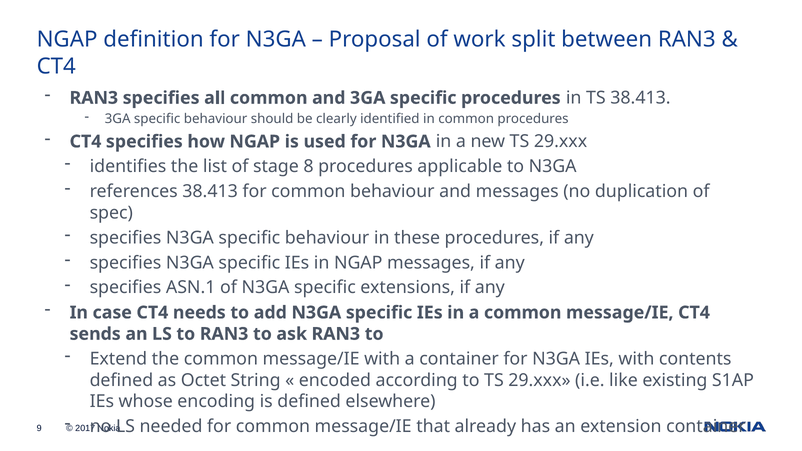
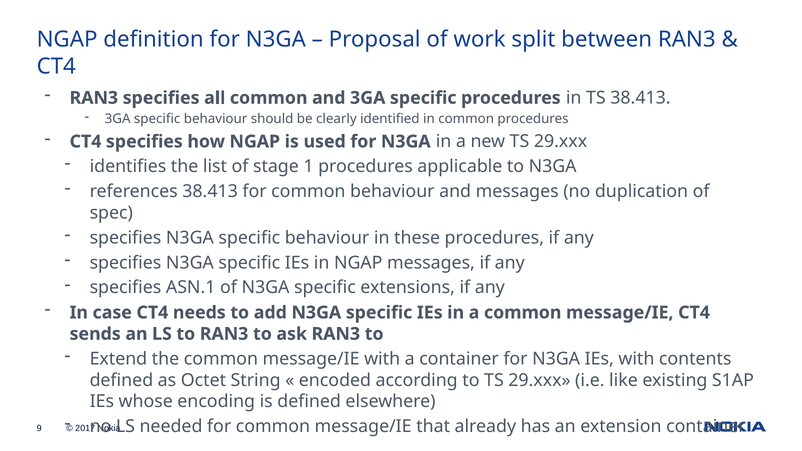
8: 8 -> 1
